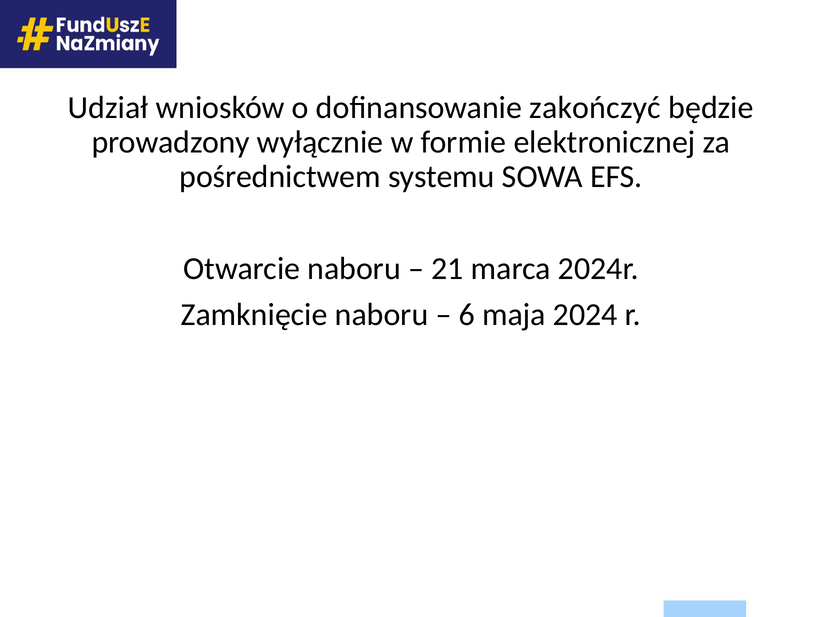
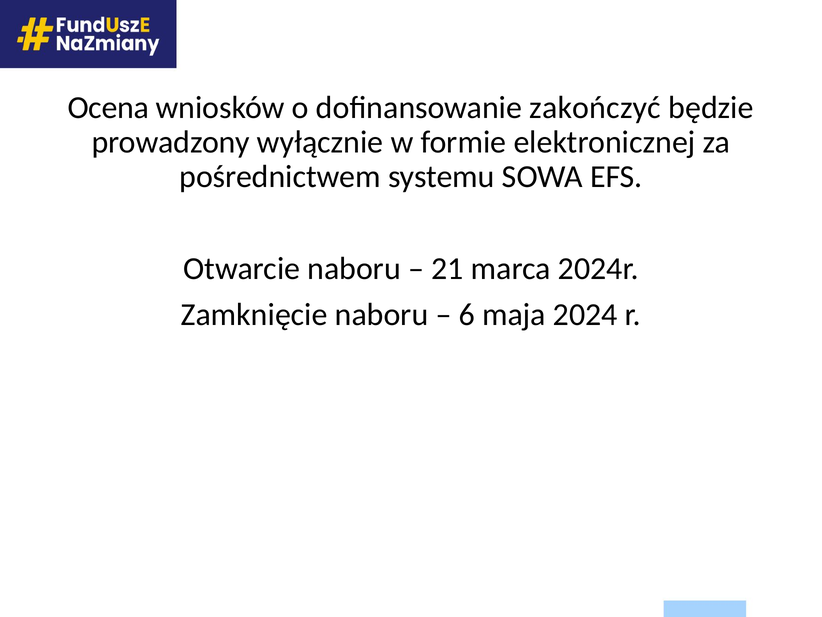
Udział: Udział -> Ocena
